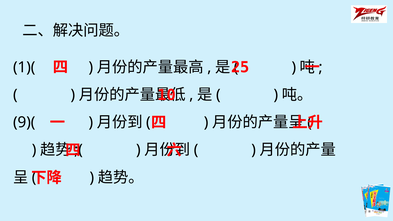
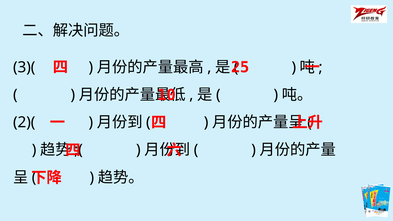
1)(: 1)( -> 3)(
9)(: 9)( -> 2)(
